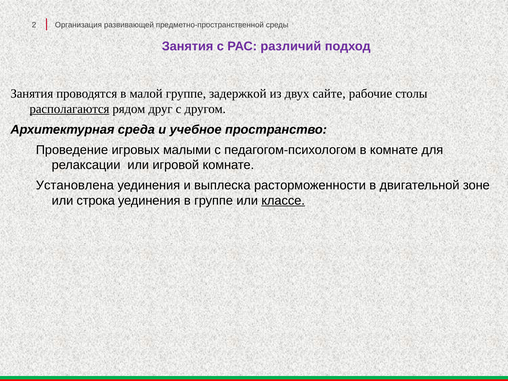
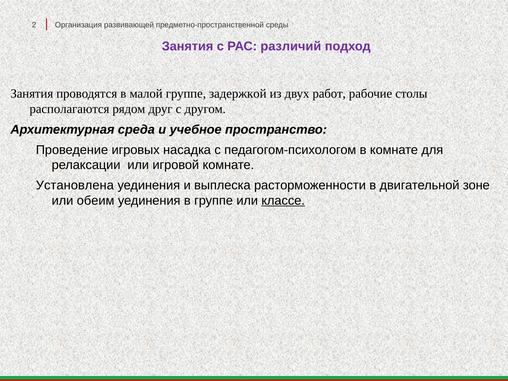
сайте: сайте -> работ
располагаются underline: present -> none
малыми: малыми -> насадка
строка: строка -> обеим
